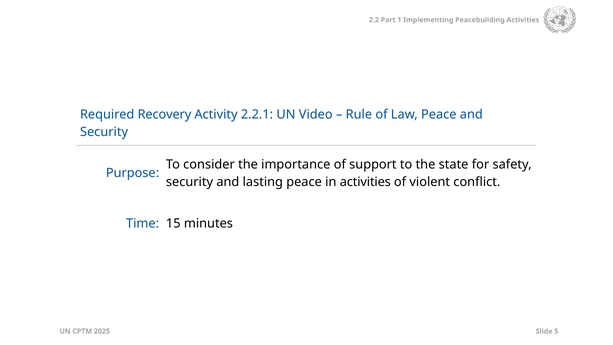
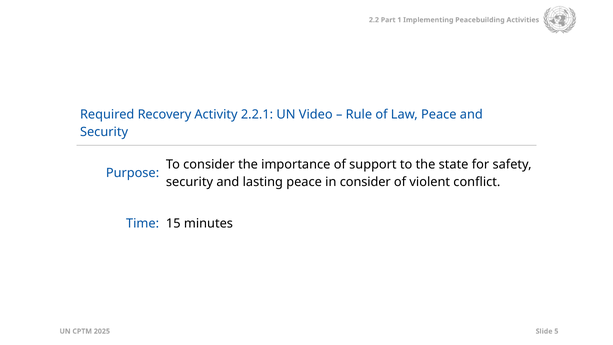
in activities: activities -> consider
